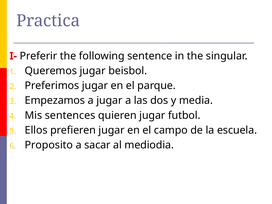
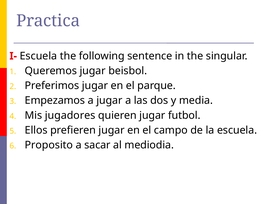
I- Preferir: Preferir -> Escuela
sentences: sentences -> jugadores
